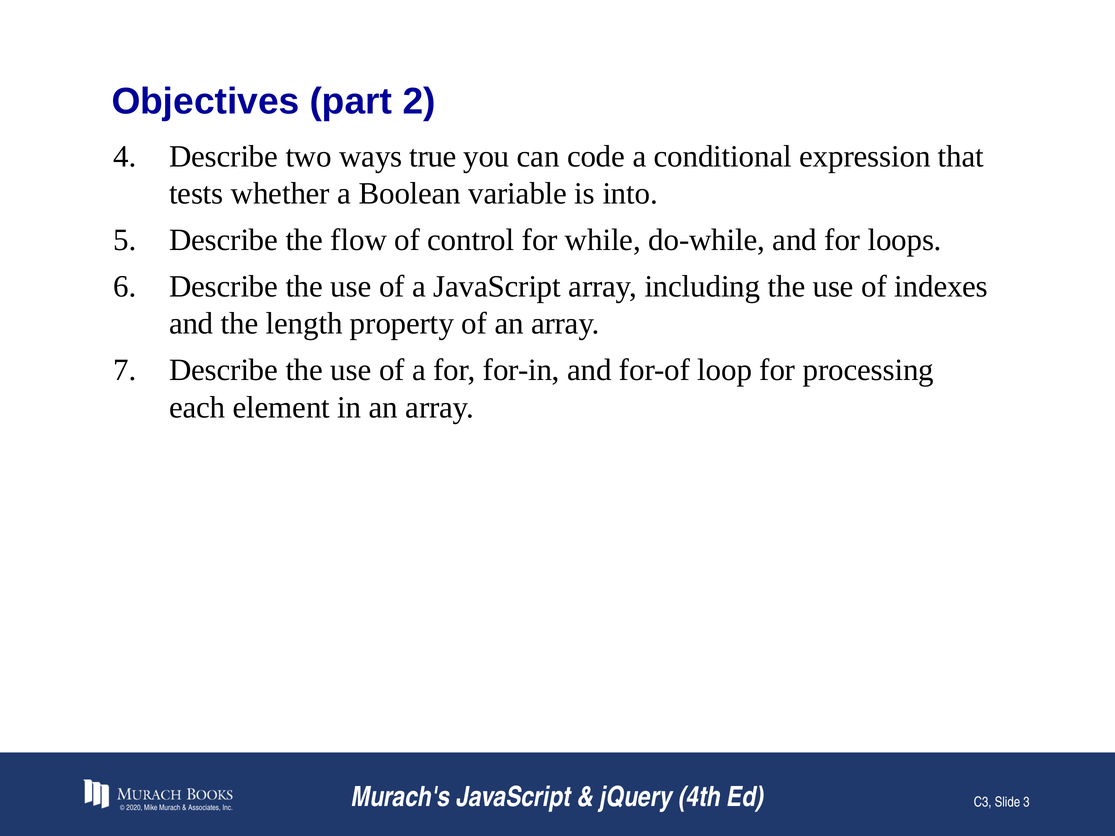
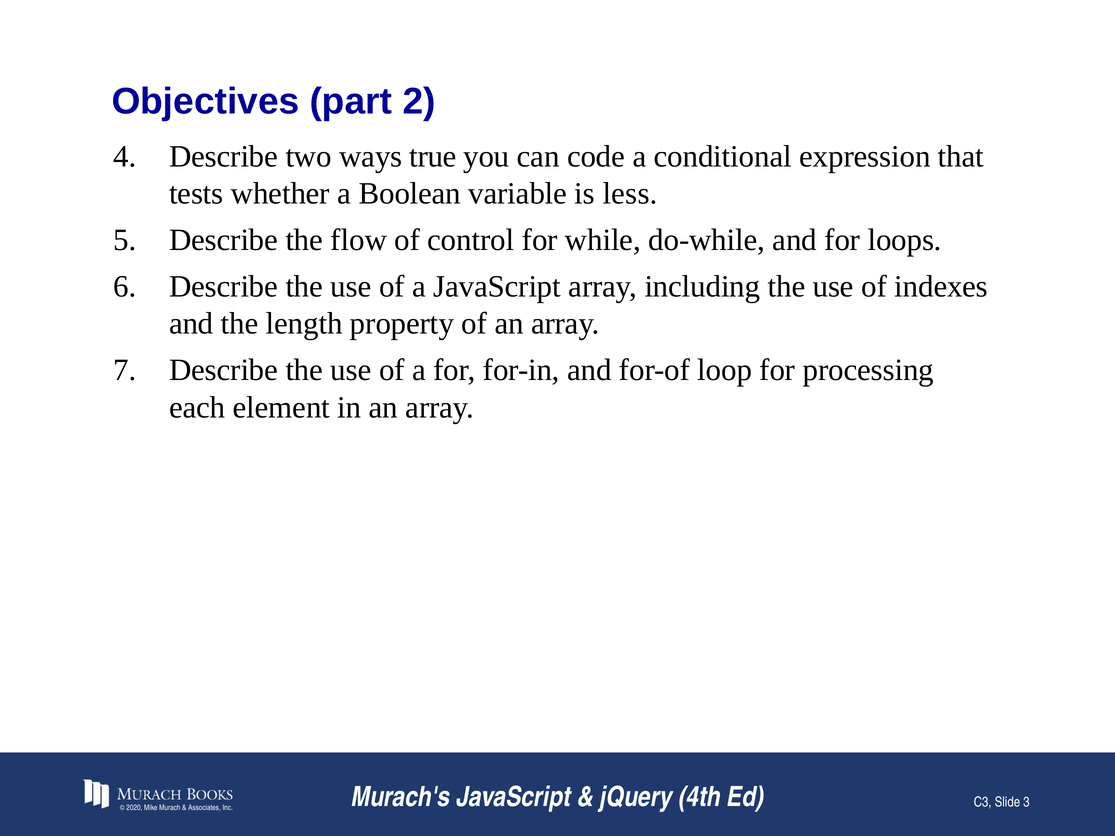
into: into -> less
